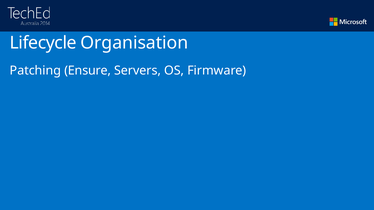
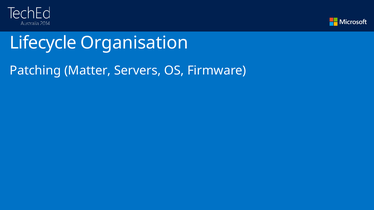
Ensure: Ensure -> Matter
